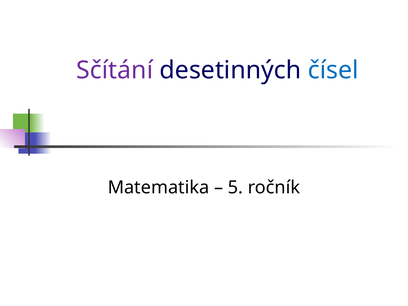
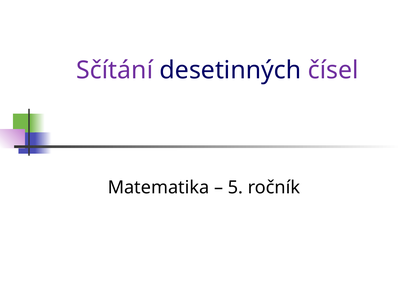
čísel colour: blue -> purple
